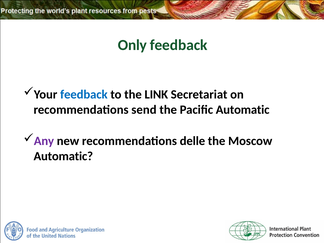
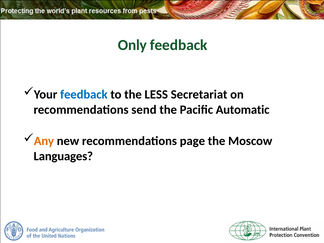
LINK: LINK -> LESS
Any colour: purple -> orange
delle: delle -> page
Automatic at (63, 156): Automatic -> Languages
